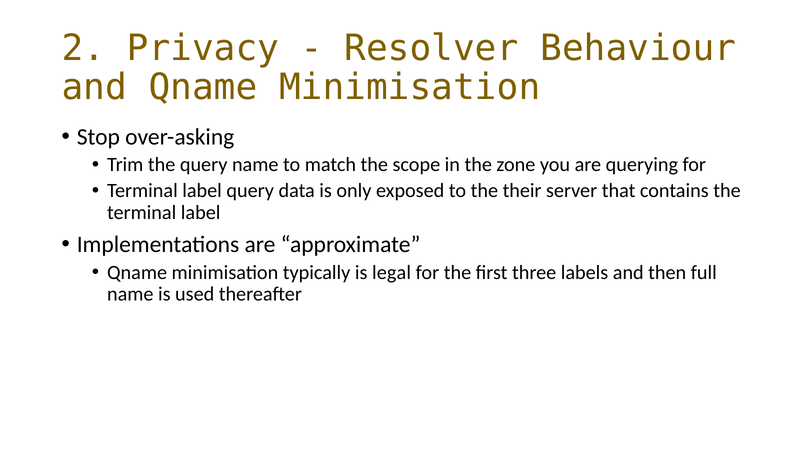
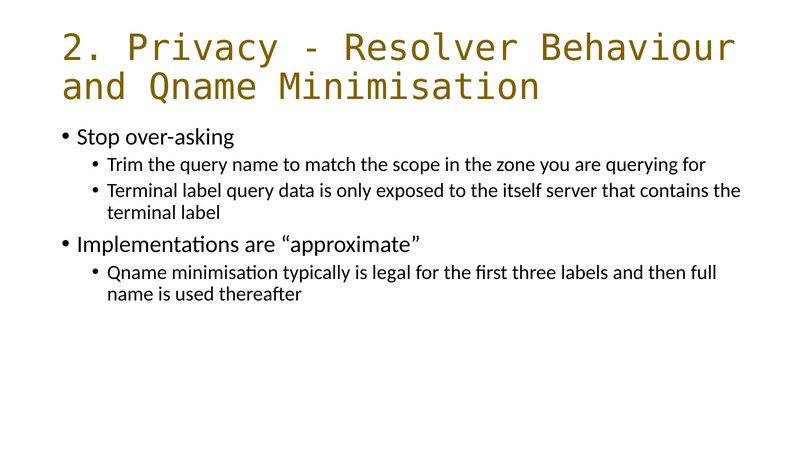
their: their -> itself
